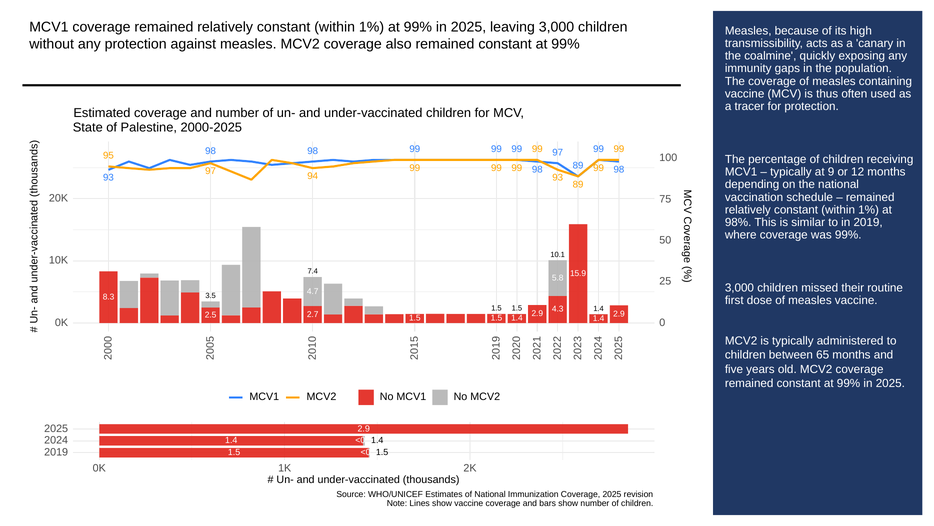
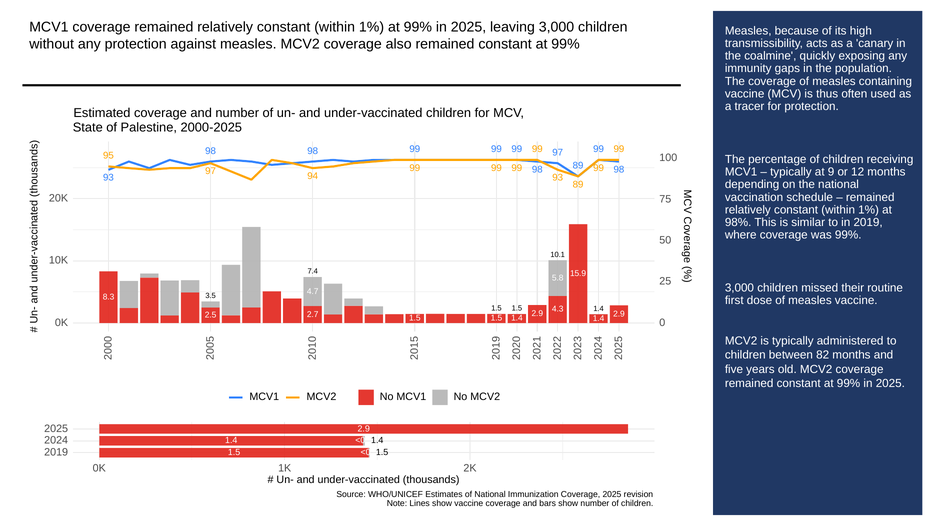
65: 65 -> 82
